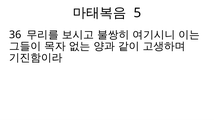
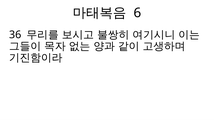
5: 5 -> 6
